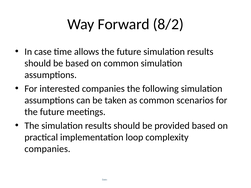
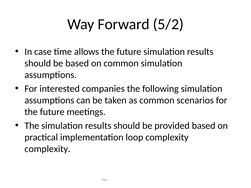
8/2: 8/2 -> 5/2
companies at (47, 149): companies -> complexity
